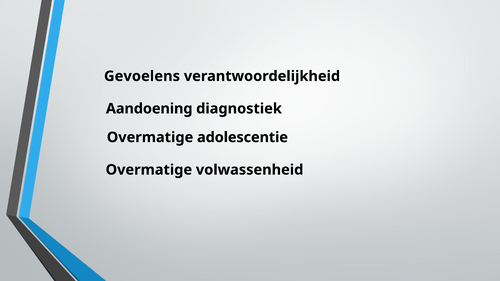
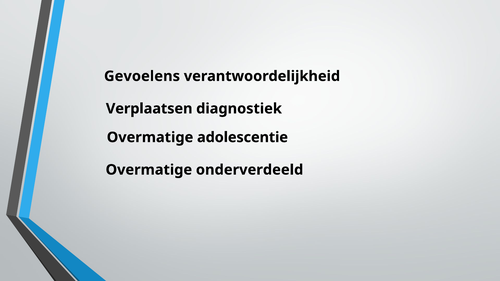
Aandoening: Aandoening -> Verplaatsen
volwassenheid: volwassenheid -> onderverdeeld
